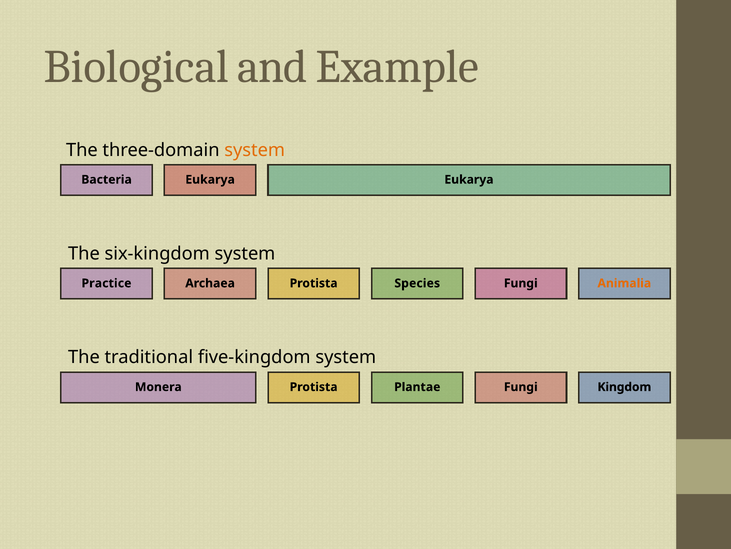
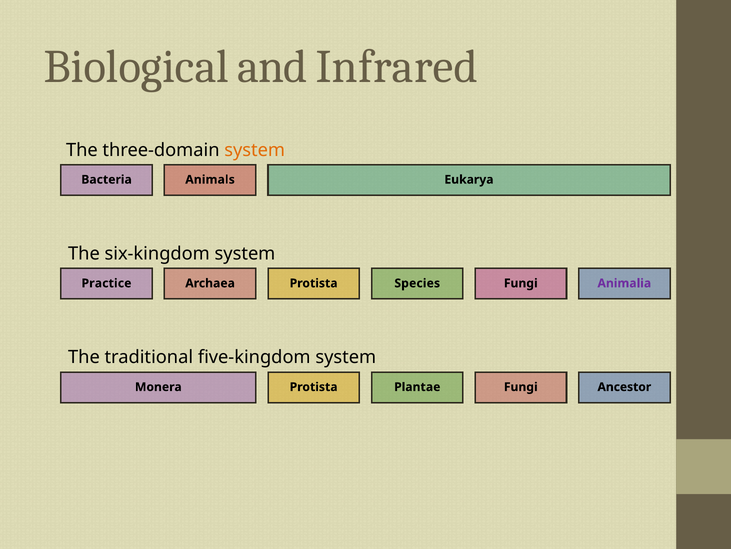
Example: Example -> Infrared
Bacteria Eukarya: Eukarya -> Animals
Animalia colour: orange -> purple
Kingdom: Kingdom -> Ancestor
